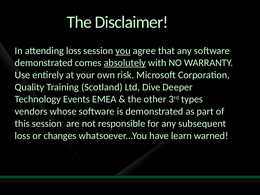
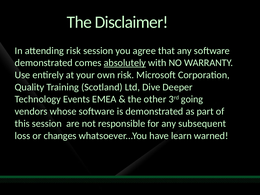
attending loss: loss -> risk
you underline: present -> none
types: types -> going
